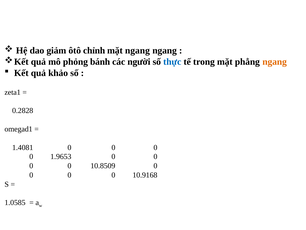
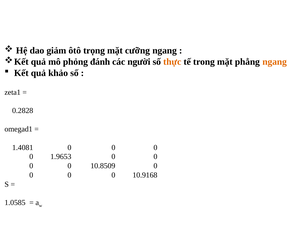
chỉnh: chỉnh -> trọng
mặt ngang: ngang -> cưỡng
bánh: bánh -> đánh
thực colour: blue -> orange
